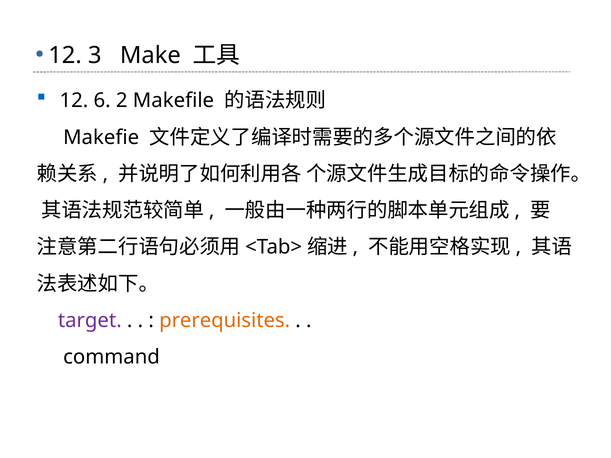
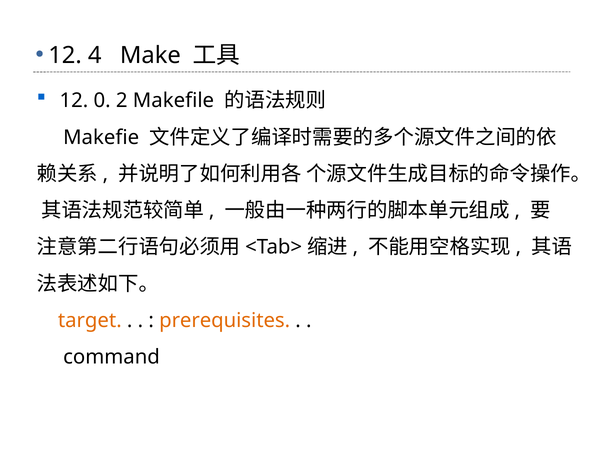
3: 3 -> 4
6: 6 -> 0
target colour: purple -> orange
